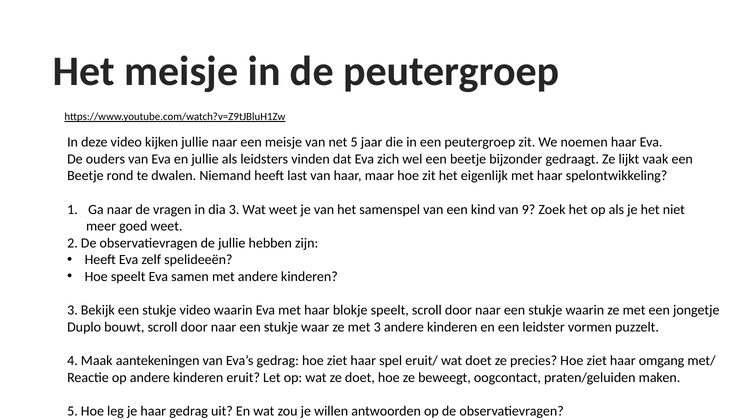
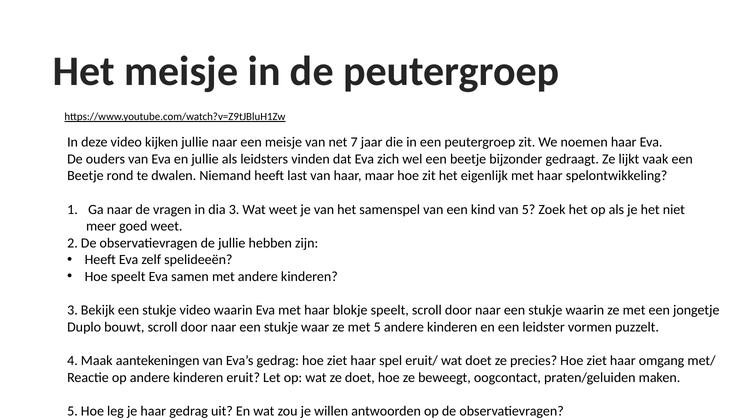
net 5: 5 -> 7
van 9: 9 -> 5
met 3: 3 -> 5
